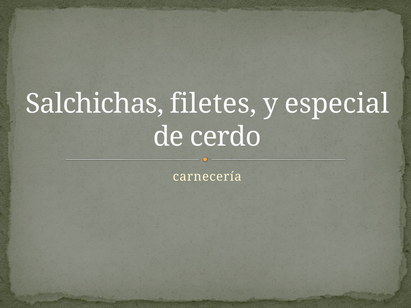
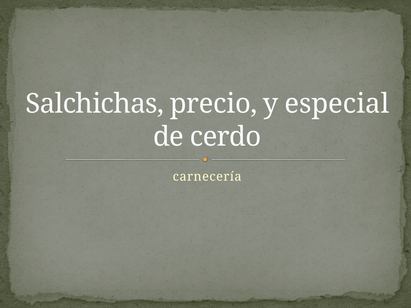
filetes: filetes -> precio
